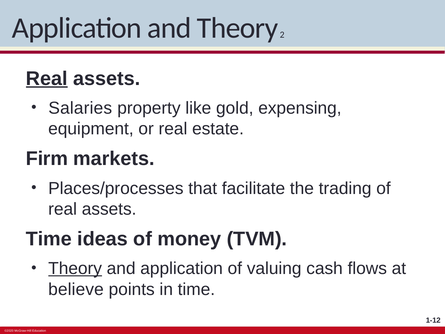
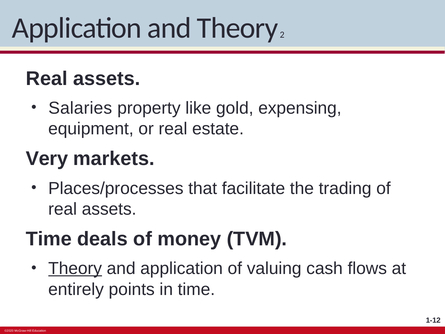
Real at (47, 78) underline: present -> none
Firm: Firm -> Very
ideas: ideas -> deals
believe: believe -> entirely
